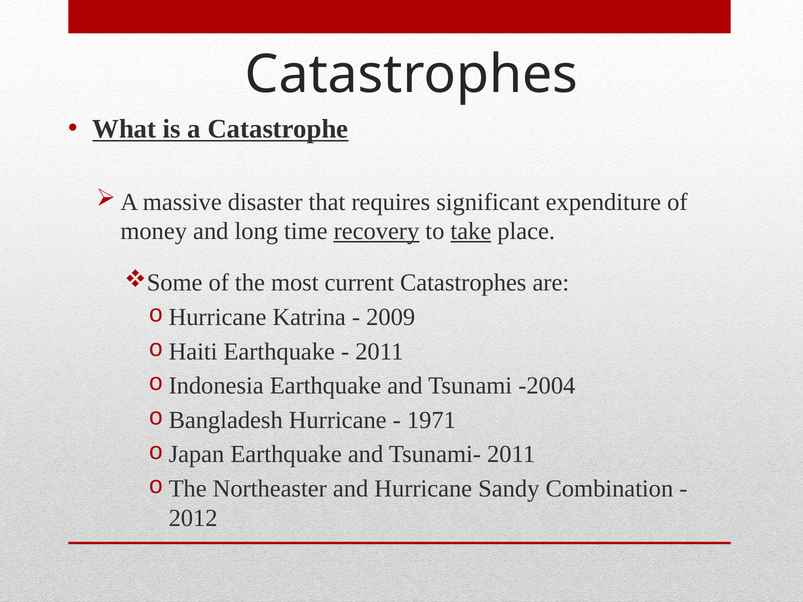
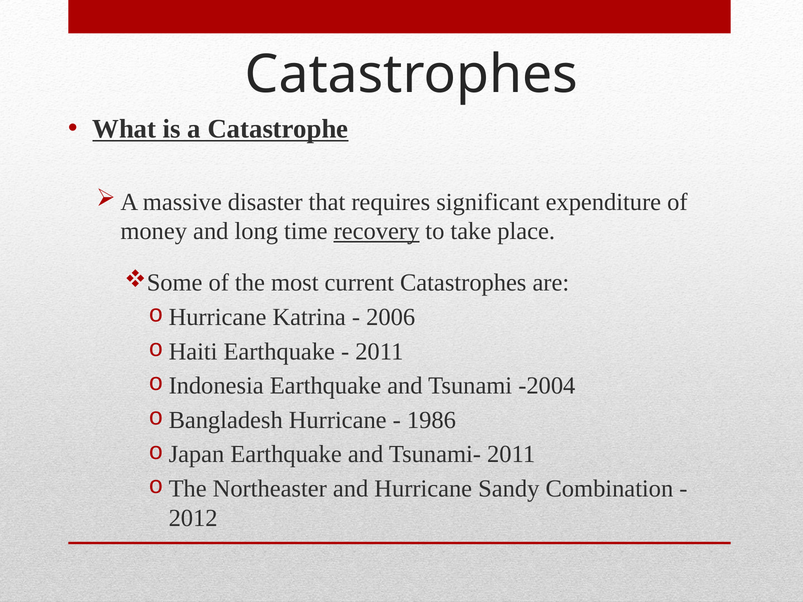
take underline: present -> none
2009: 2009 -> 2006
1971: 1971 -> 1986
